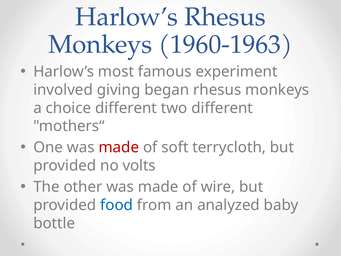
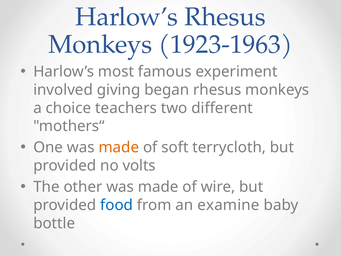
1960-1963: 1960-1963 -> 1923-1963
choice different: different -> teachers
made at (119, 147) colour: red -> orange
analyzed: analyzed -> examine
